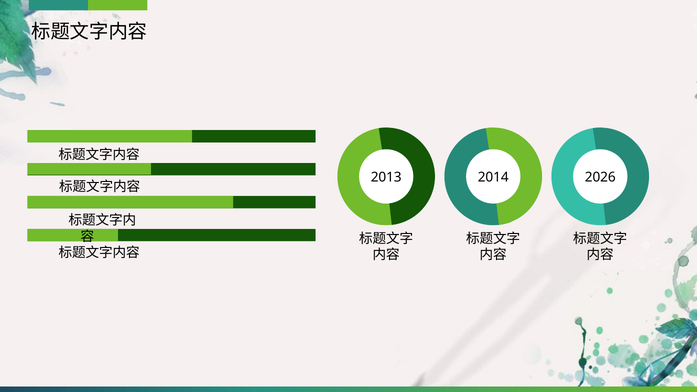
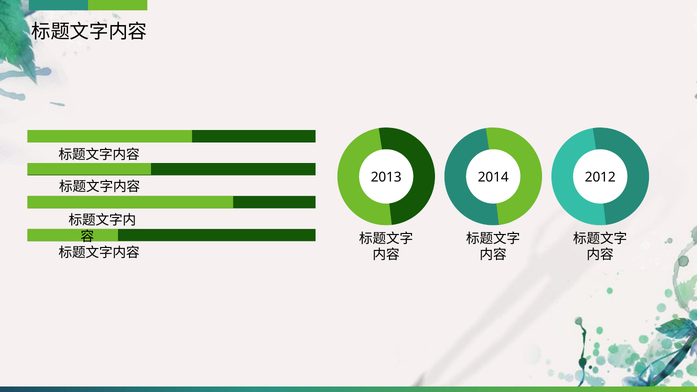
2026: 2026 -> 2012
